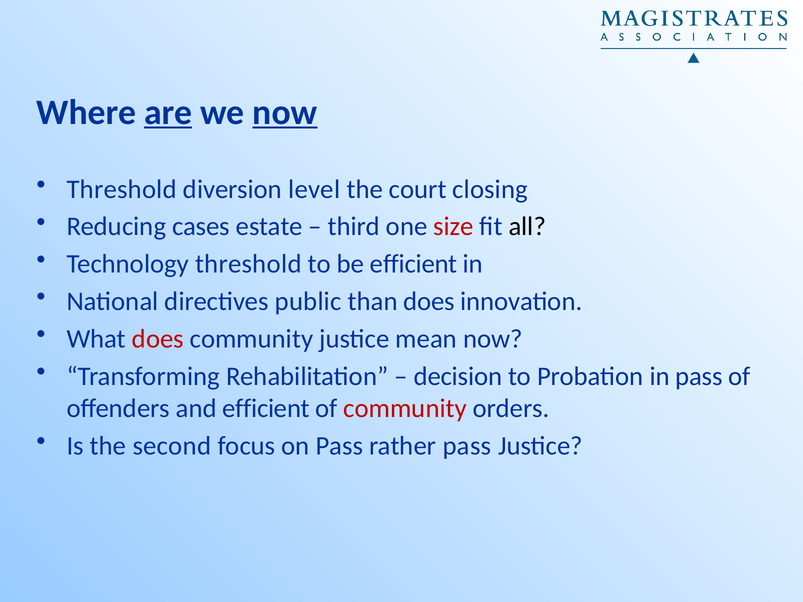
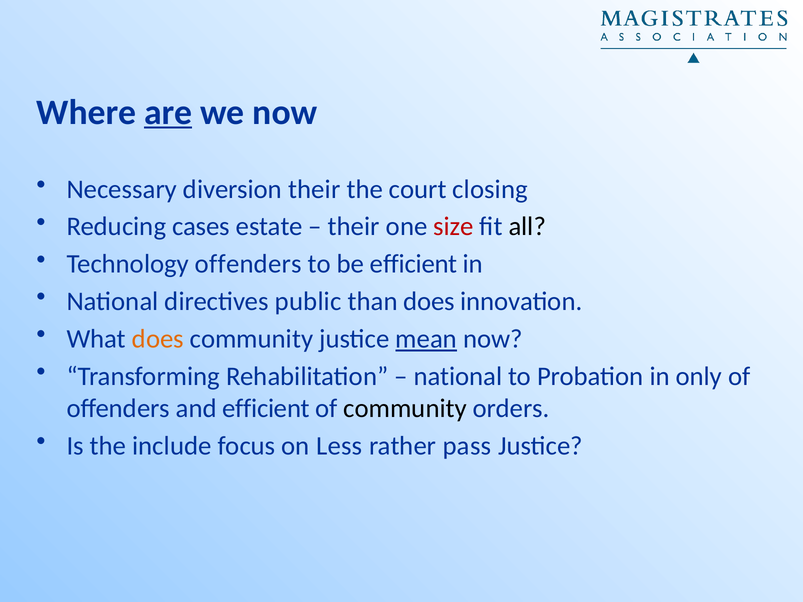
now at (285, 112) underline: present -> none
Threshold at (122, 189): Threshold -> Necessary
diversion level: level -> their
third at (354, 227): third -> their
Technology threshold: threshold -> offenders
does at (158, 339) colour: red -> orange
mean underline: none -> present
decision at (458, 377): decision -> national
in pass: pass -> only
community at (405, 409) colour: red -> black
second: second -> include
on Pass: Pass -> Less
